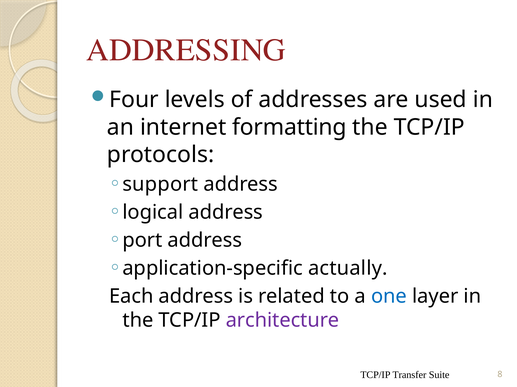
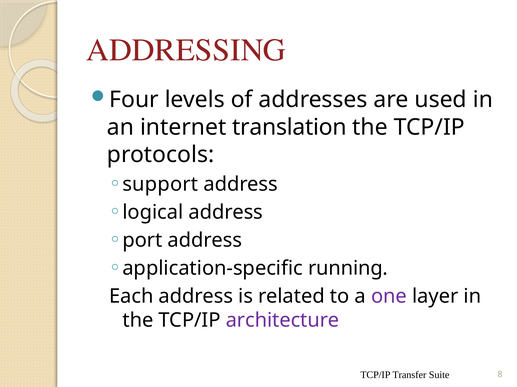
formatting: formatting -> translation
actually: actually -> running
one colour: blue -> purple
